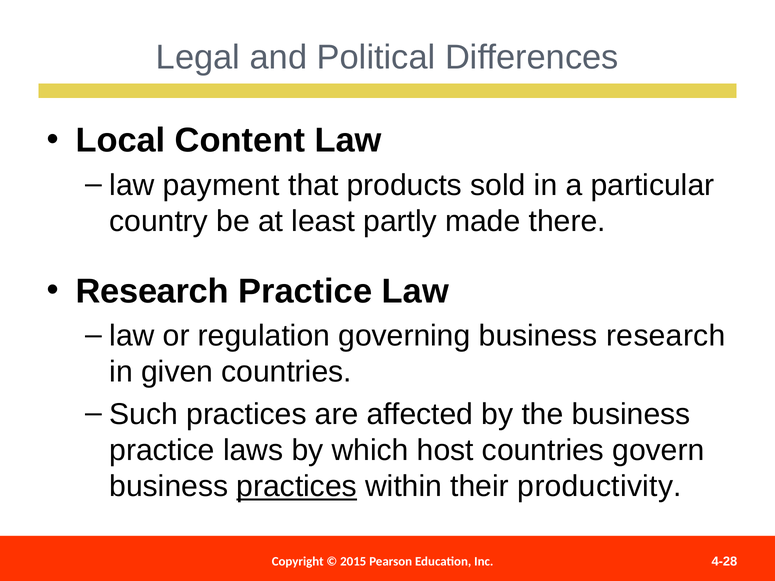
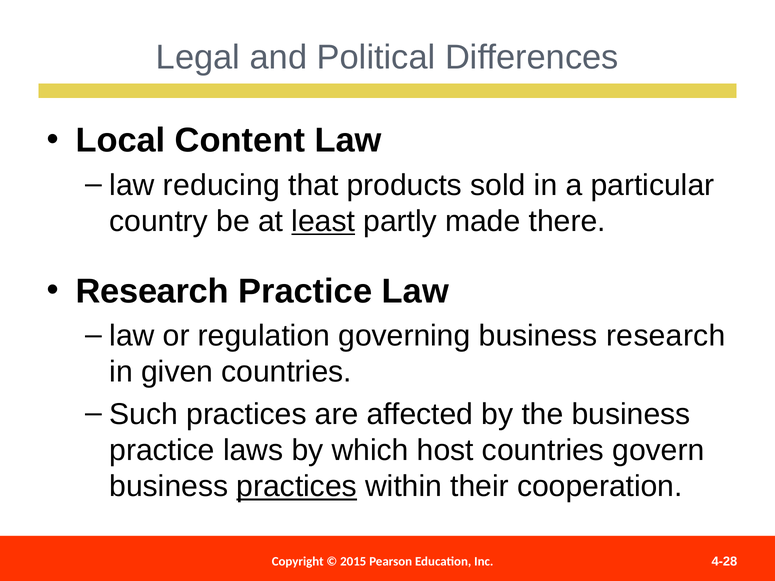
payment: payment -> reducing
least underline: none -> present
productivity: productivity -> cooperation
